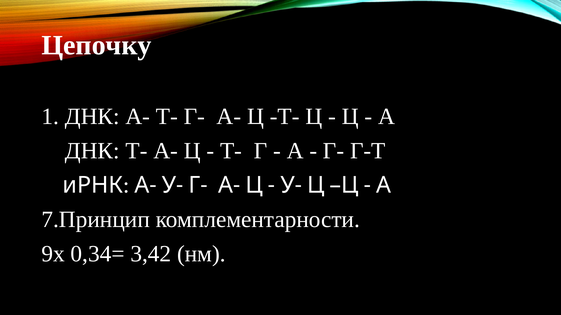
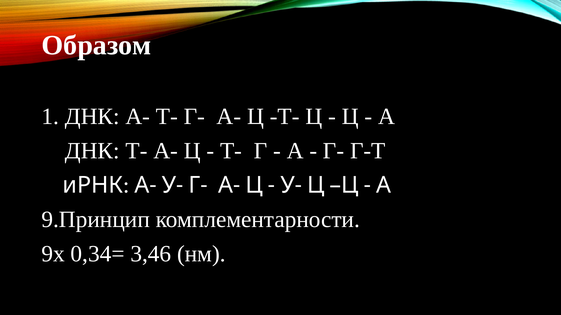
Цепочку: Цепочку -> Образом
7.Принцип: 7.Принцип -> 9.Принцип
3,42: 3,42 -> 3,46
